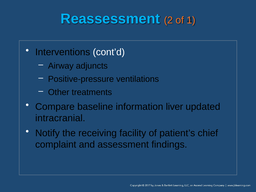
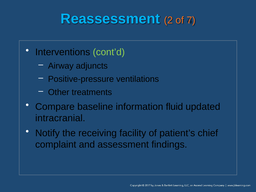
1: 1 -> 7
cont’d colour: white -> light green
liver: liver -> fluid
